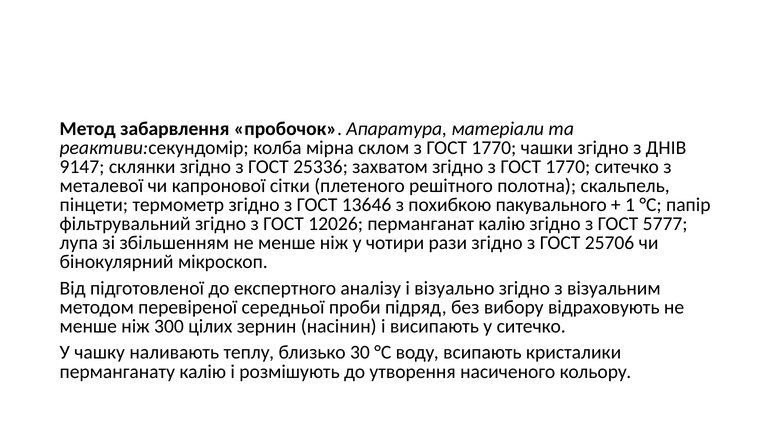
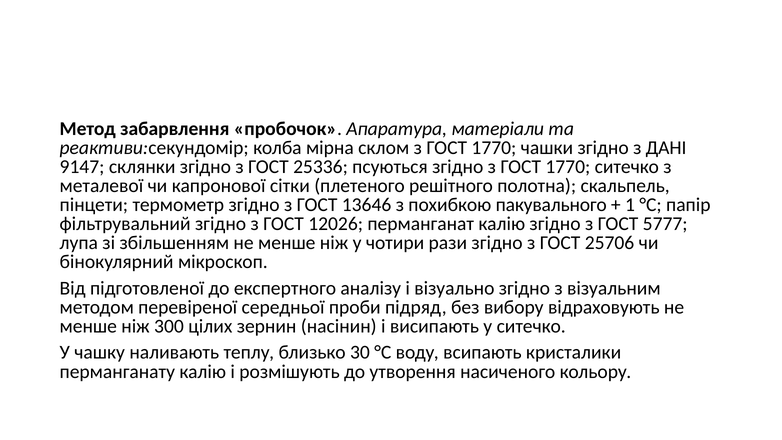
ДНІВ: ДНІВ -> ДАНІ
захватом: захватом -> псуються
